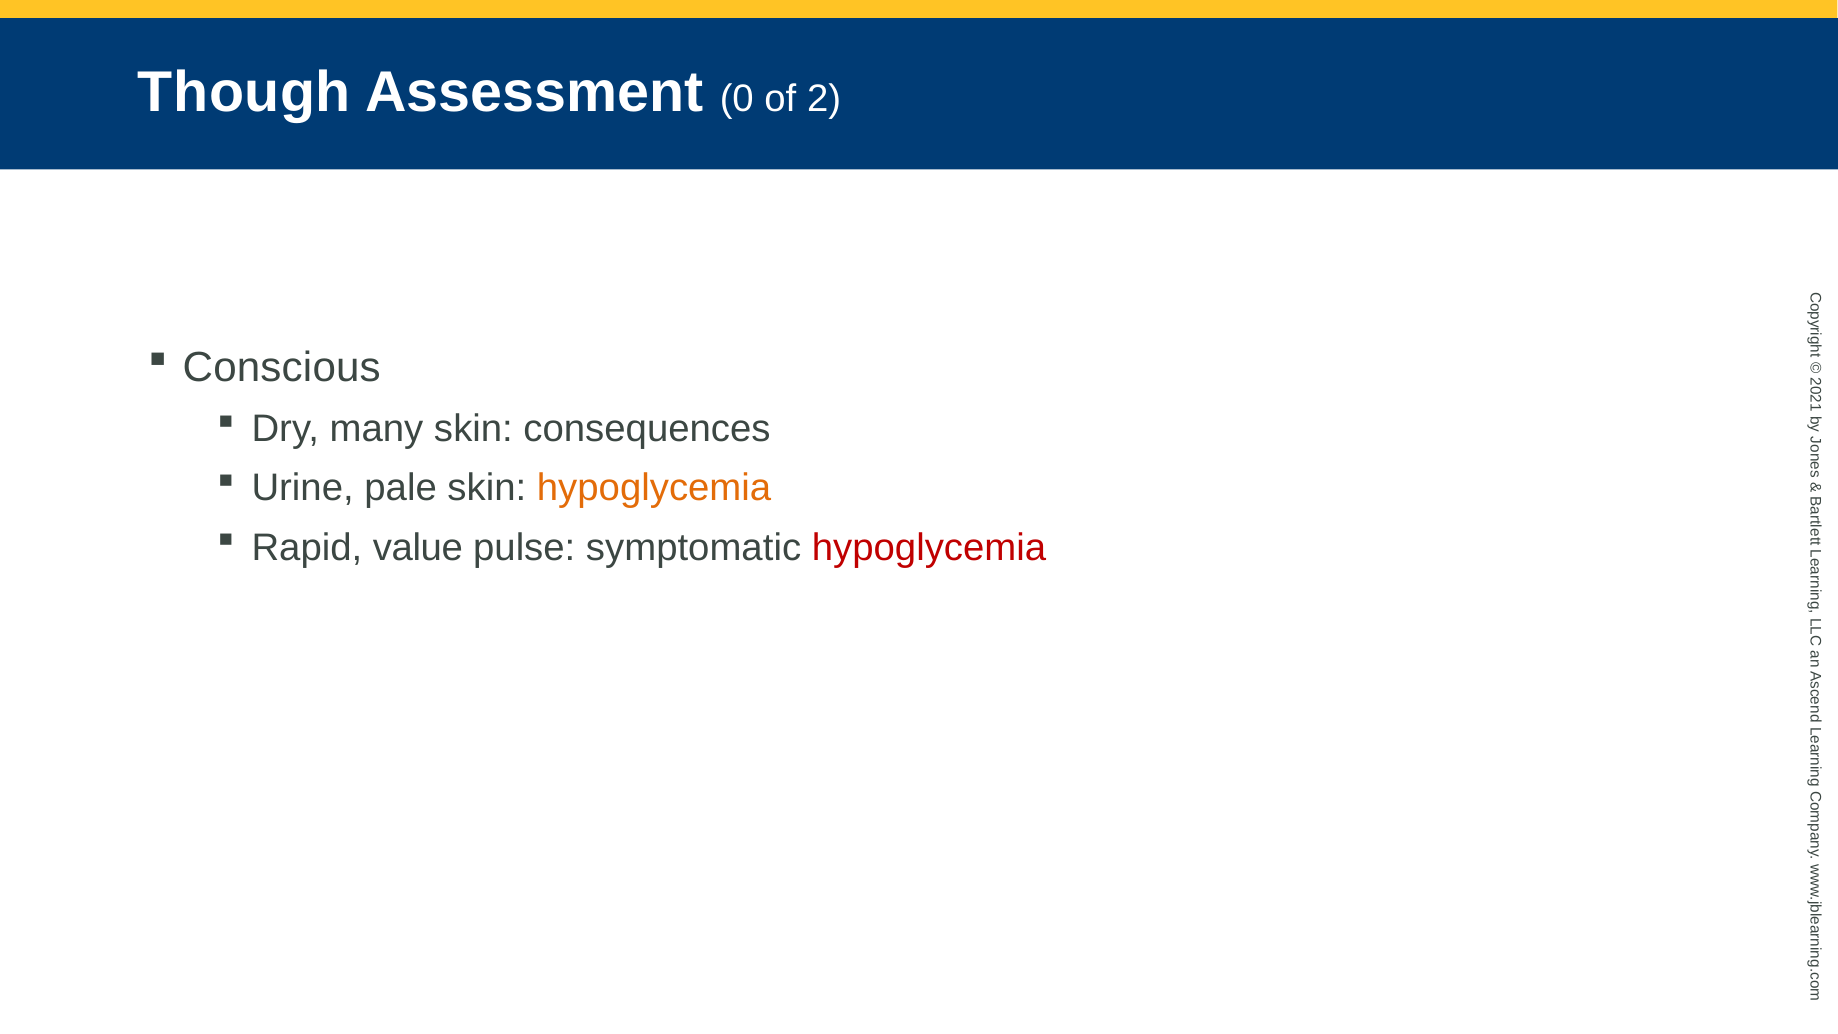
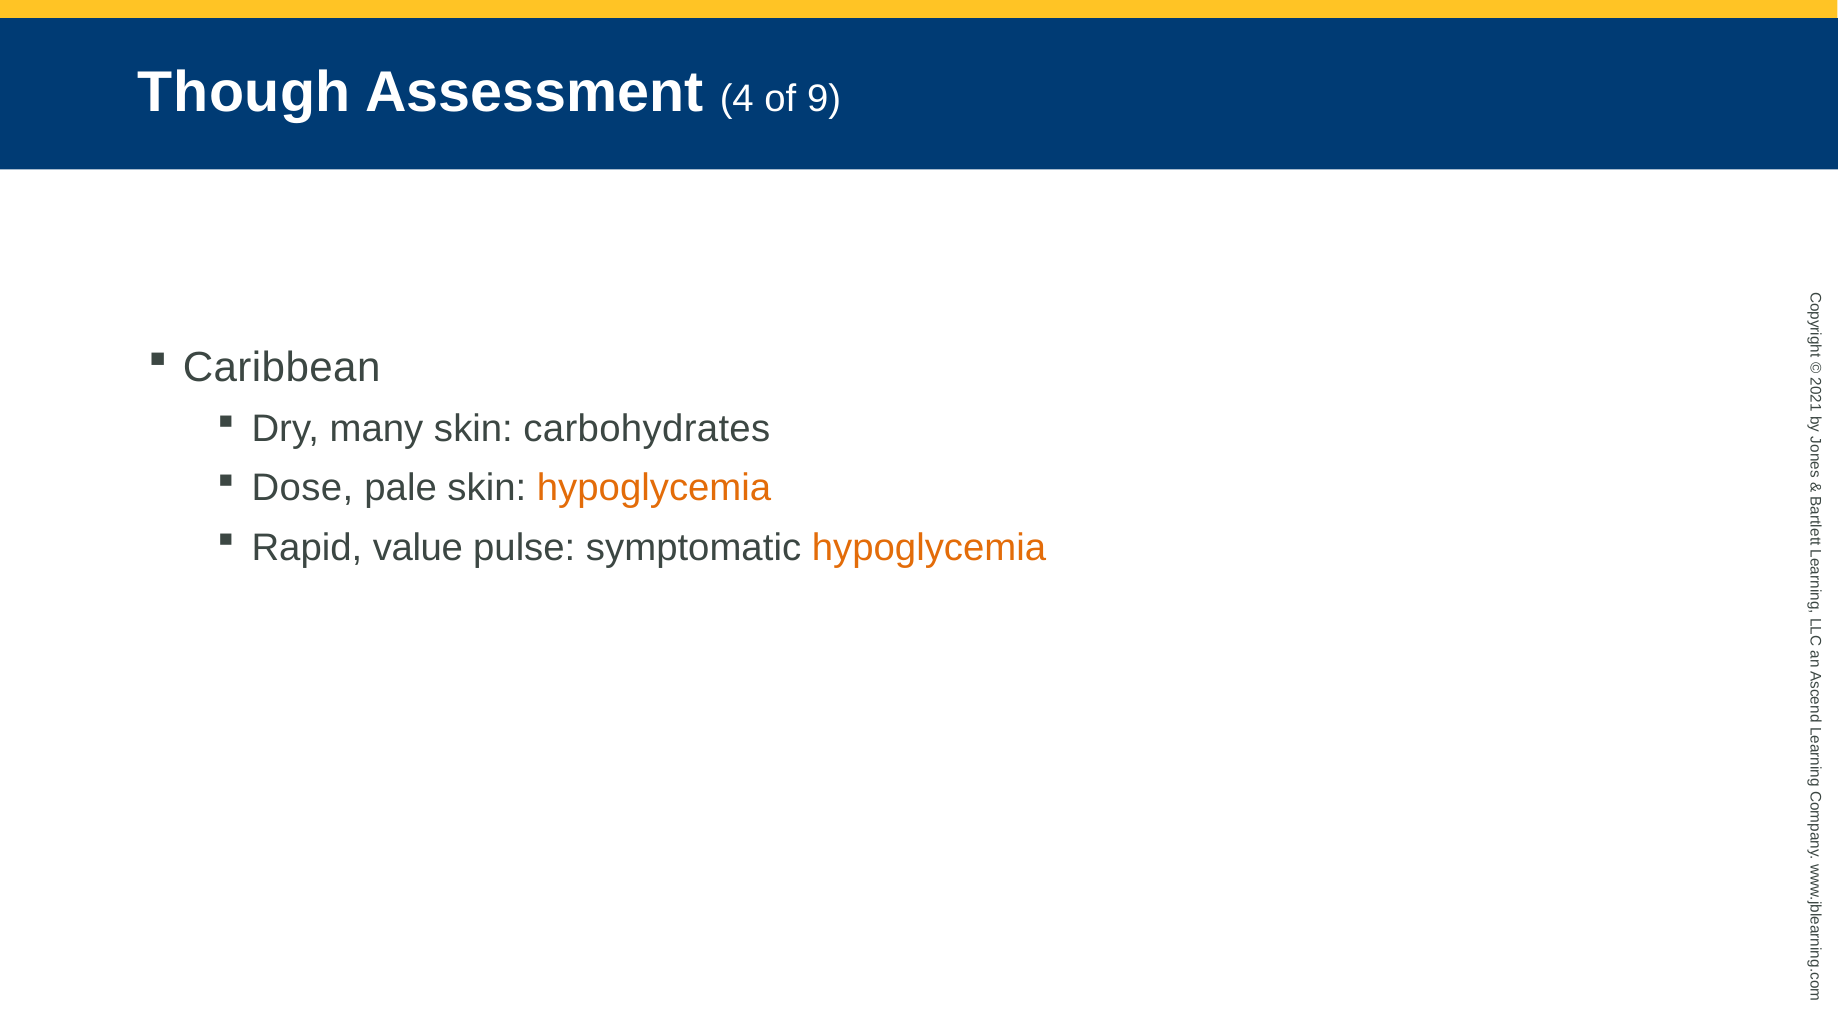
Assessment 0: 0 -> 4
of 2: 2 -> 9
Conscious: Conscious -> Caribbean
consequences: consequences -> carbohydrates
Urine: Urine -> Dose
hypoglycemia at (929, 547) colour: red -> orange
